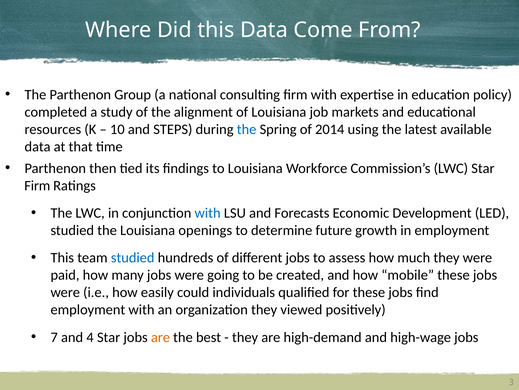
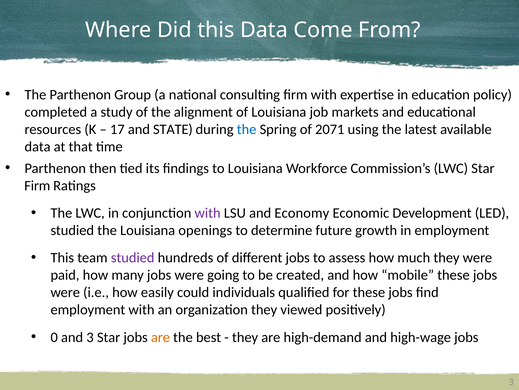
10: 10 -> 17
STEPS: STEPS -> STATE
2014: 2014 -> 2071
with at (208, 213) colour: blue -> purple
Forecasts: Forecasts -> Economy
studied at (133, 257) colour: blue -> purple
7: 7 -> 0
and 4: 4 -> 3
